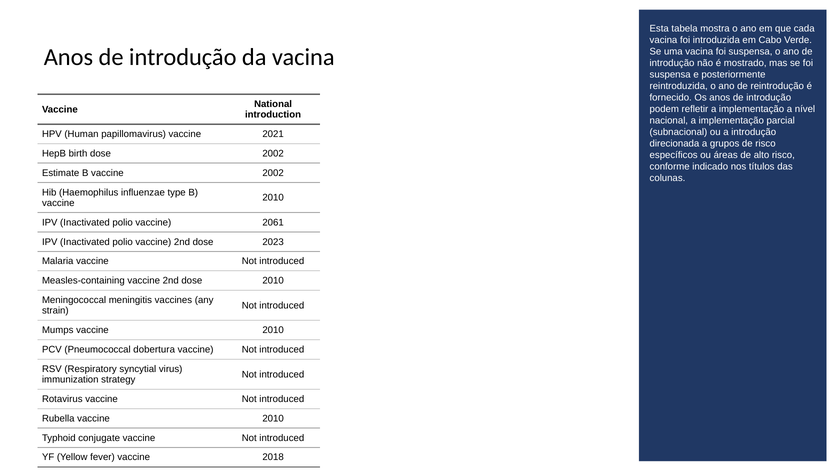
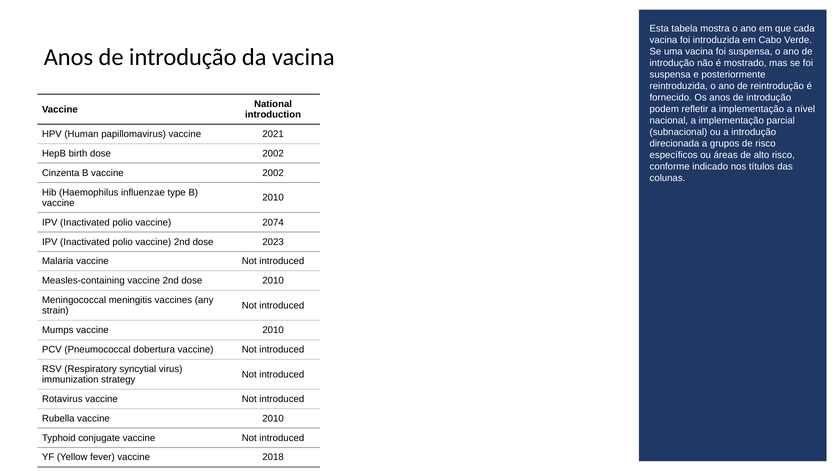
Estimate: Estimate -> Cinzenta
2061: 2061 -> 2074
